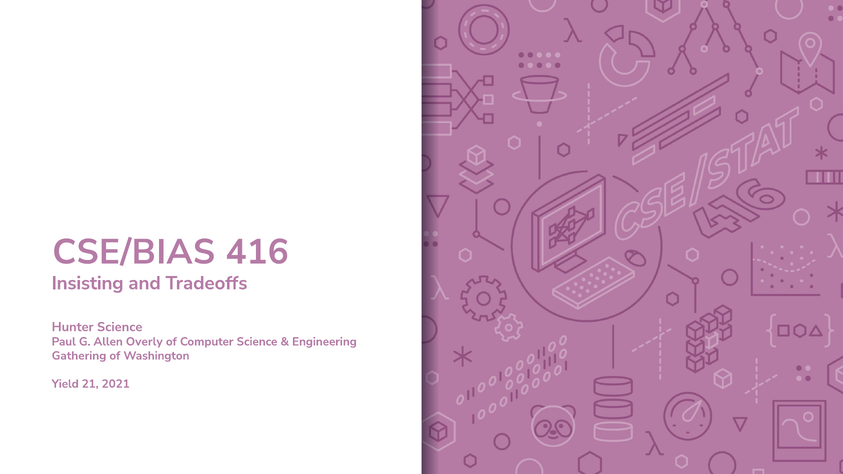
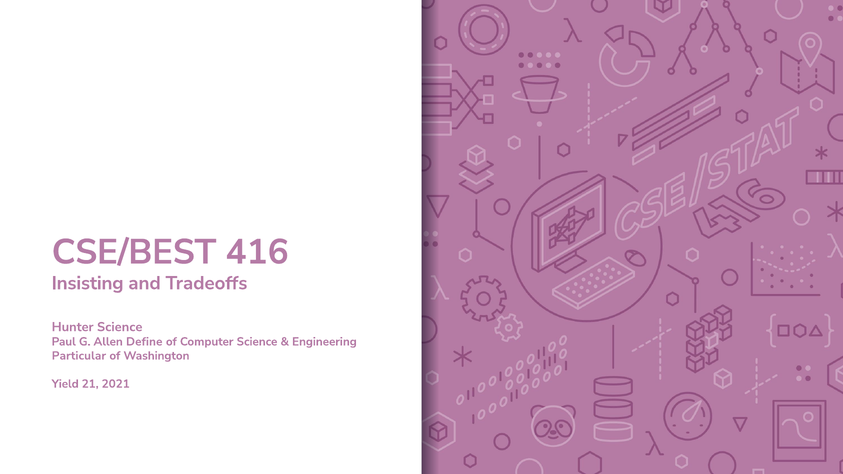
CSE/BIAS: CSE/BIAS -> CSE/BEST
Overly: Overly -> Define
Gathering: Gathering -> Particular
